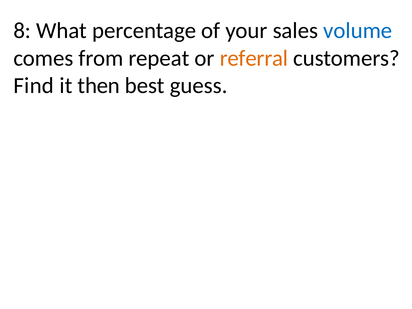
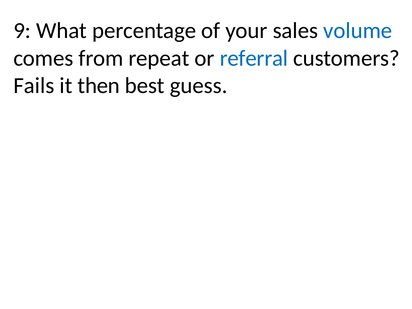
8: 8 -> 9
referral colour: orange -> blue
Find: Find -> Fails
